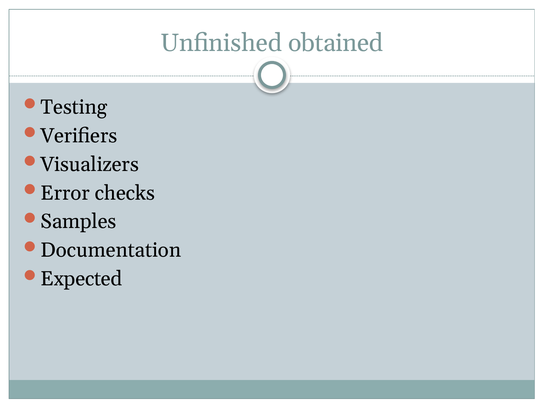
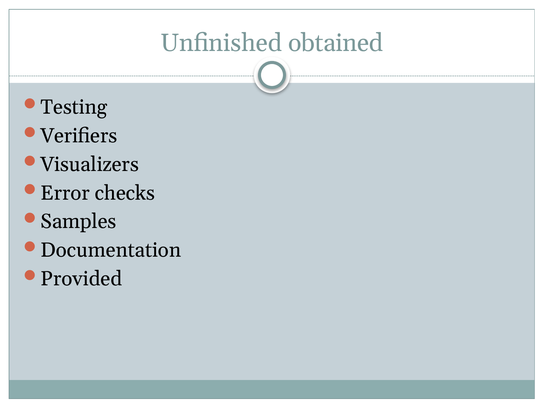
Expected: Expected -> Provided
